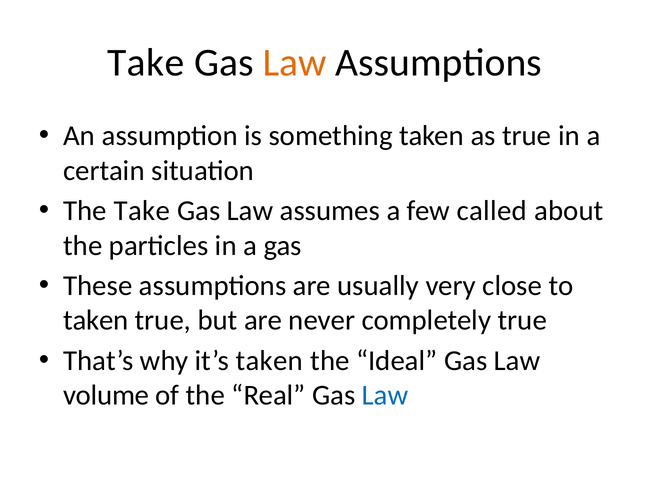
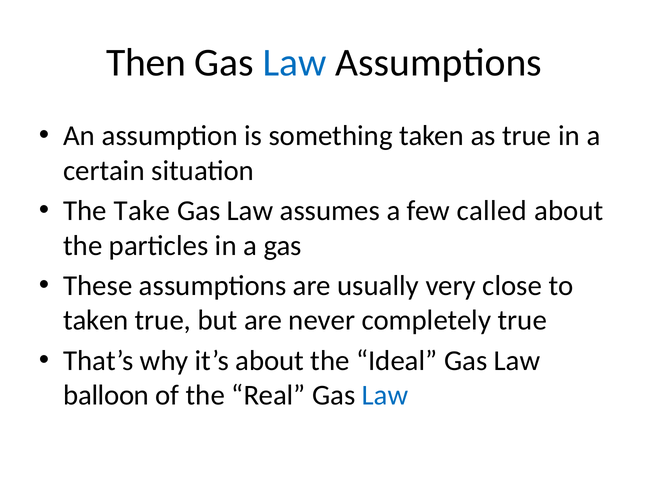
Take at (146, 63): Take -> Then
Law at (295, 63) colour: orange -> blue
it’s taken: taken -> about
volume: volume -> balloon
